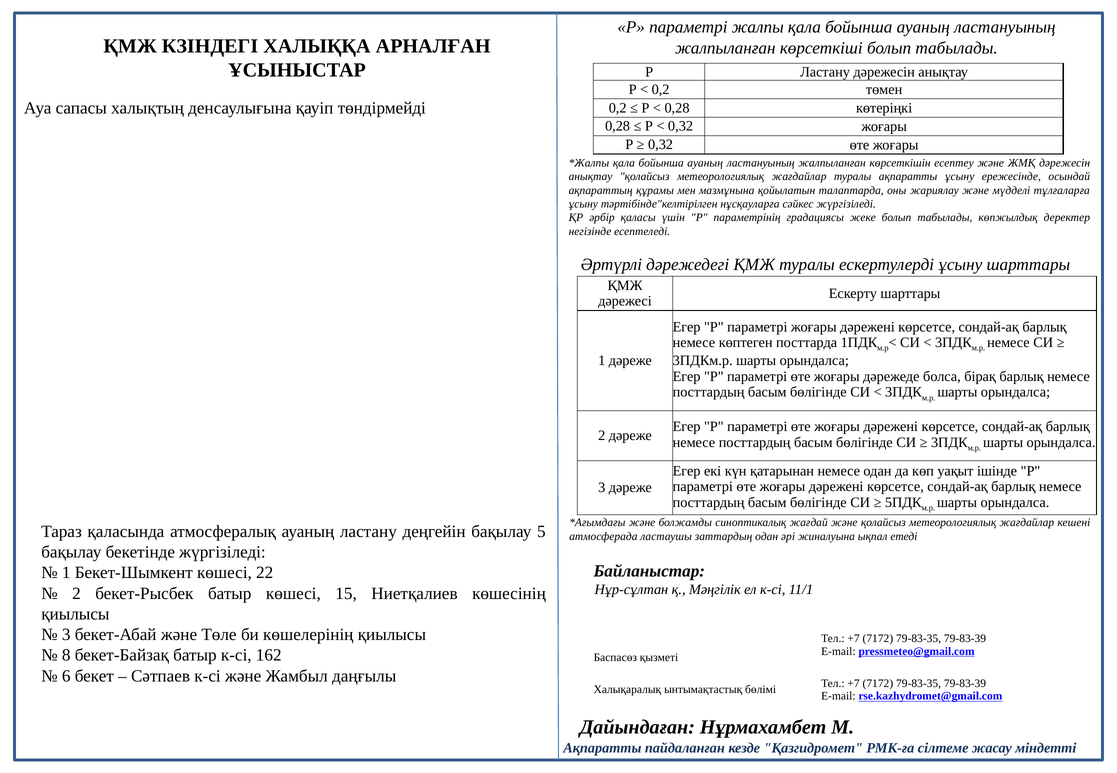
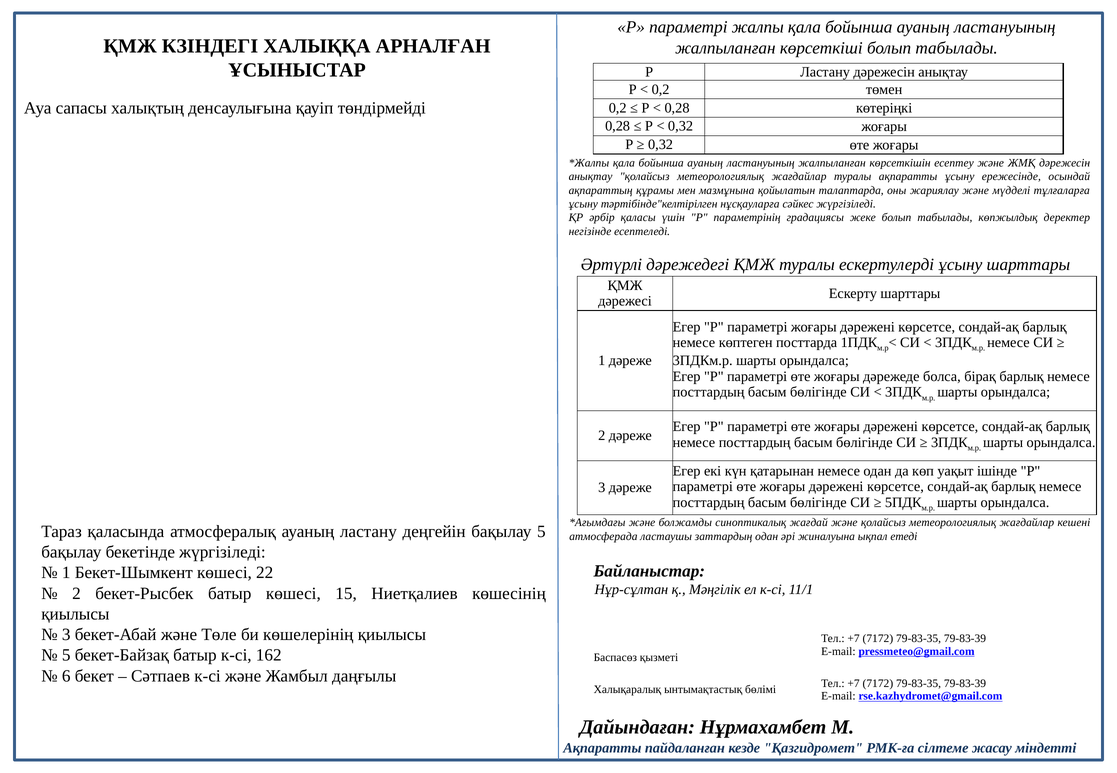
8 at (66, 656): 8 -> 5
